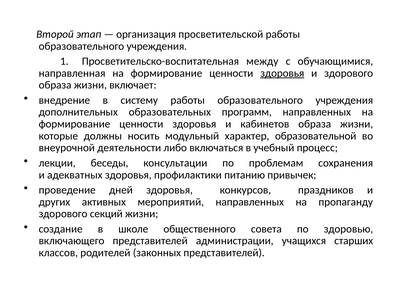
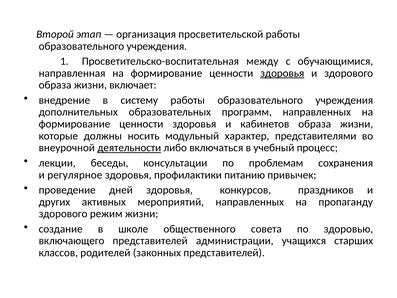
образовательной: образовательной -> представителями
деятельности underline: none -> present
адекватных: адекватных -> регулярное
секций: секций -> режим
